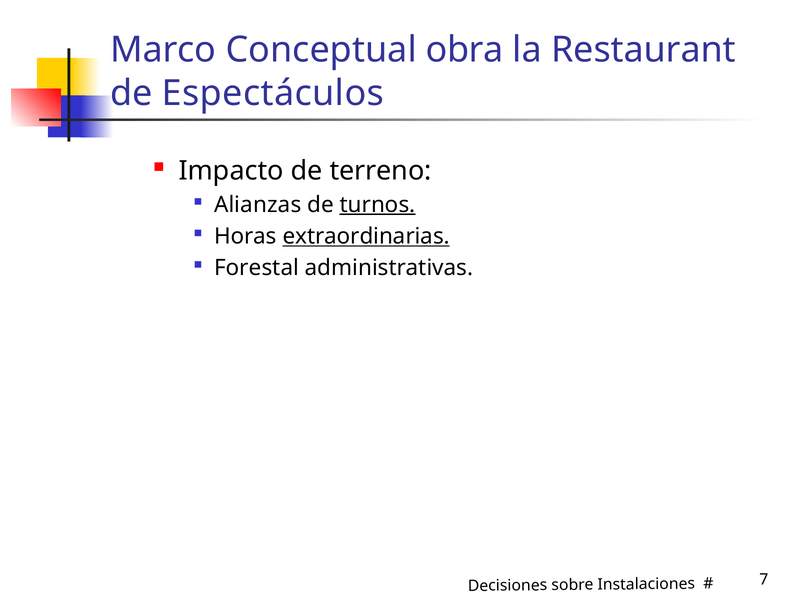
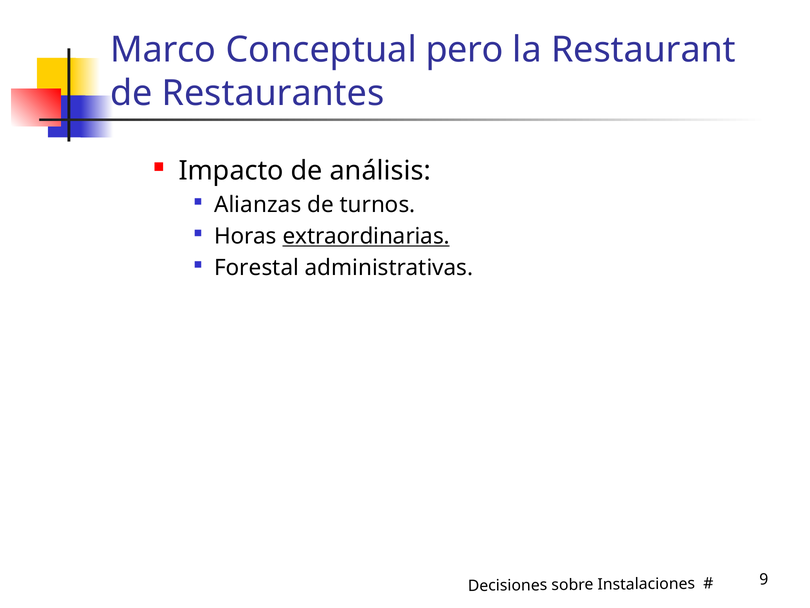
obra: obra -> pero
Espectáculos: Espectáculos -> Restaurantes
terreno: terreno -> análisis
turnos underline: present -> none
7: 7 -> 9
